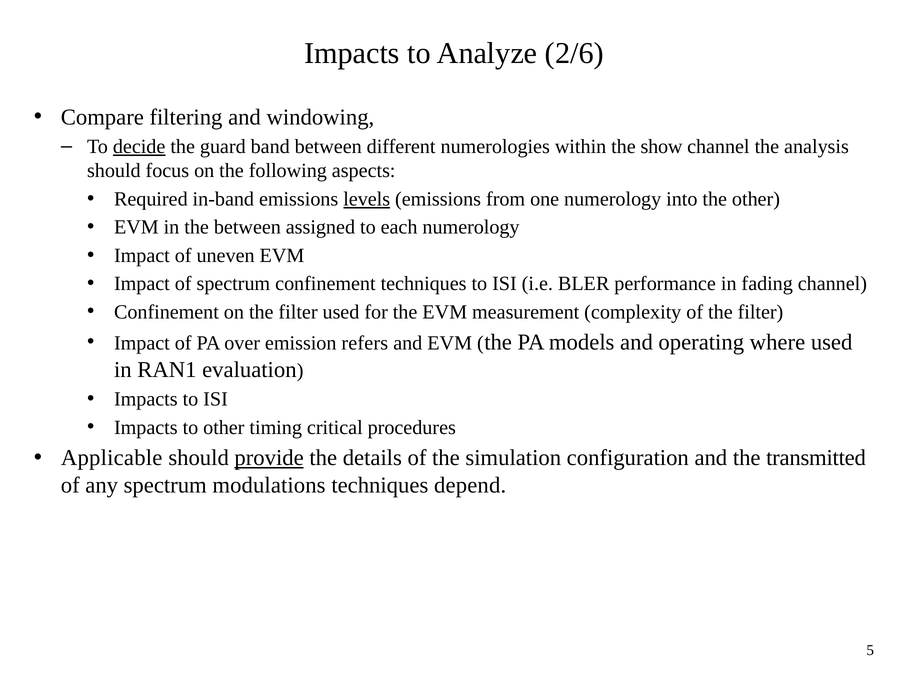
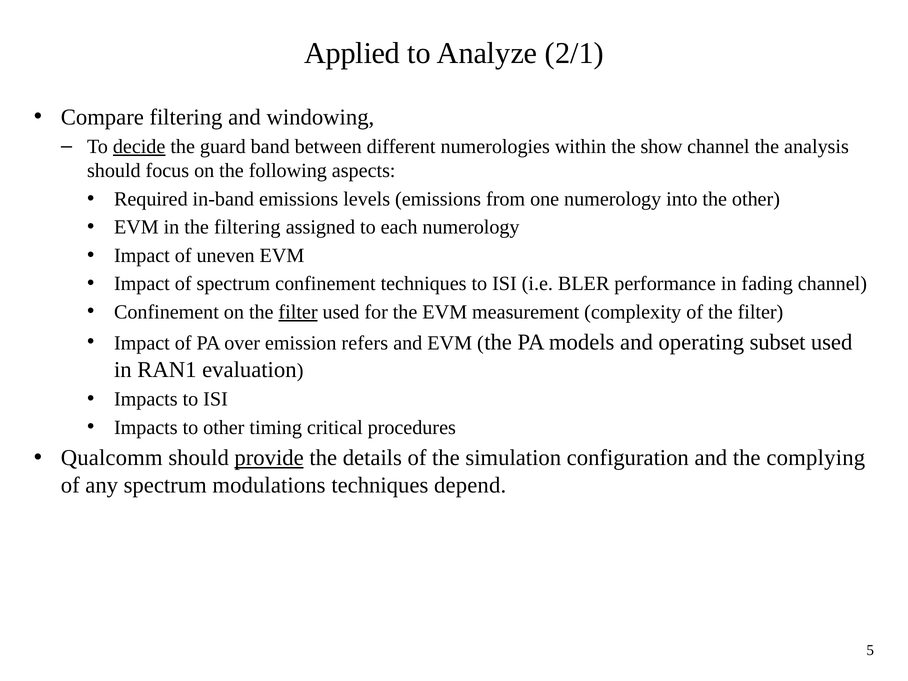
Impacts at (352, 53): Impacts -> Applied
2/6: 2/6 -> 2/1
levels underline: present -> none
the between: between -> filtering
filter at (298, 312) underline: none -> present
where: where -> subset
Applicable: Applicable -> Qualcomm
transmitted: transmitted -> complying
